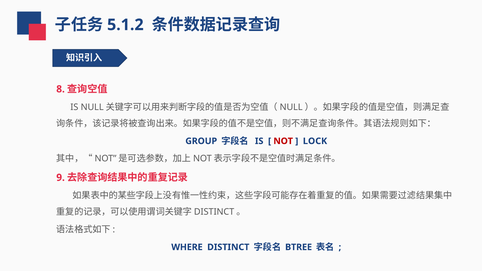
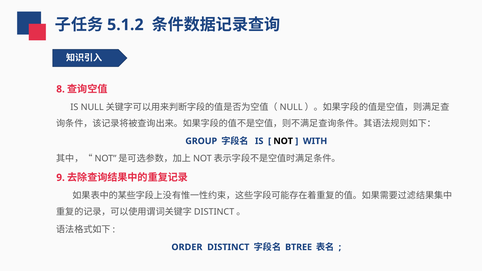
NOT colour: red -> black
LOCK: LOCK -> WITH
WHERE: WHERE -> ORDER
